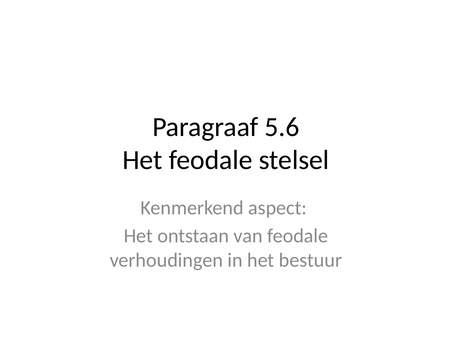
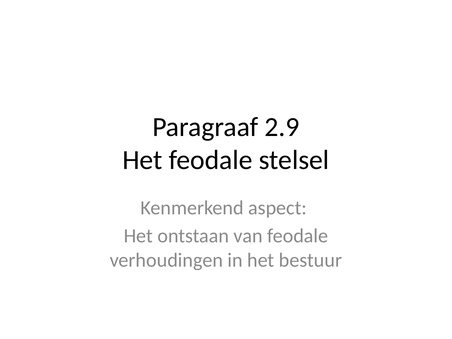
5.6: 5.6 -> 2.9
